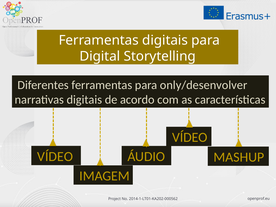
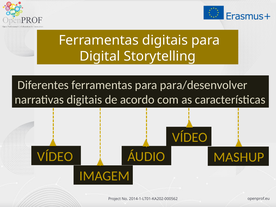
only/desenvolver: only/desenvolver -> para/desenvolver
